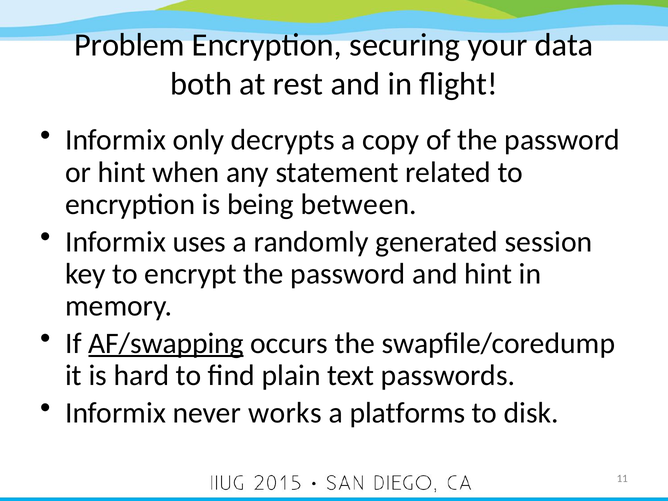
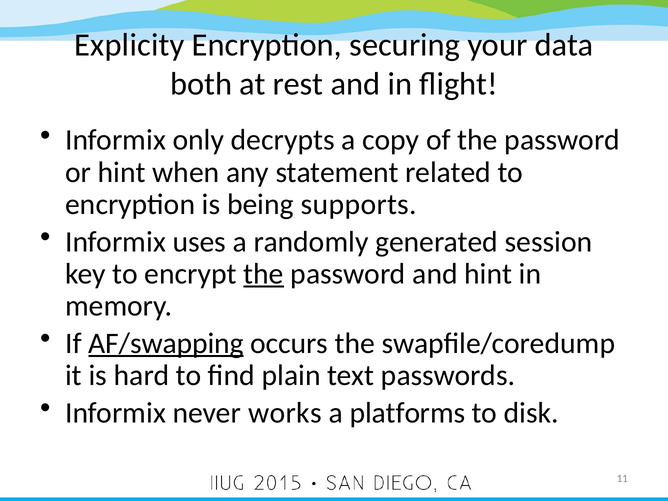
Problem: Problem -> Explicity
between: between -> supports
the at (264, 274) underline: none -> present
